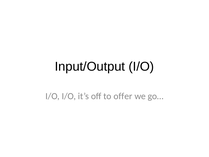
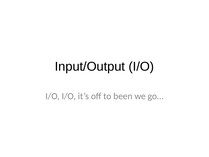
offer: offer -> been
